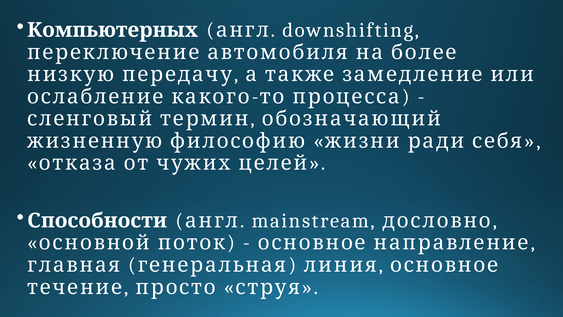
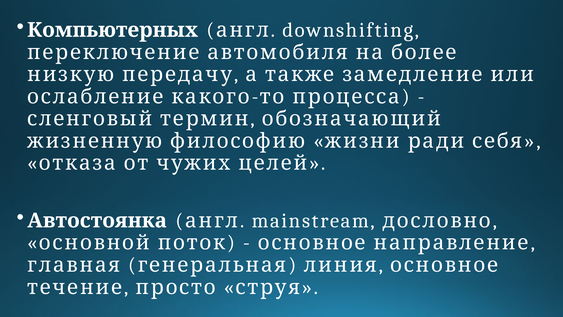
Способности: Способности -> Автостоянка
